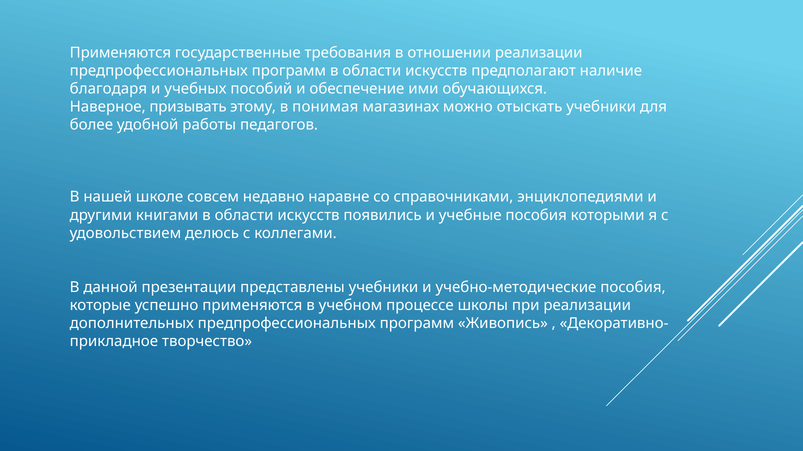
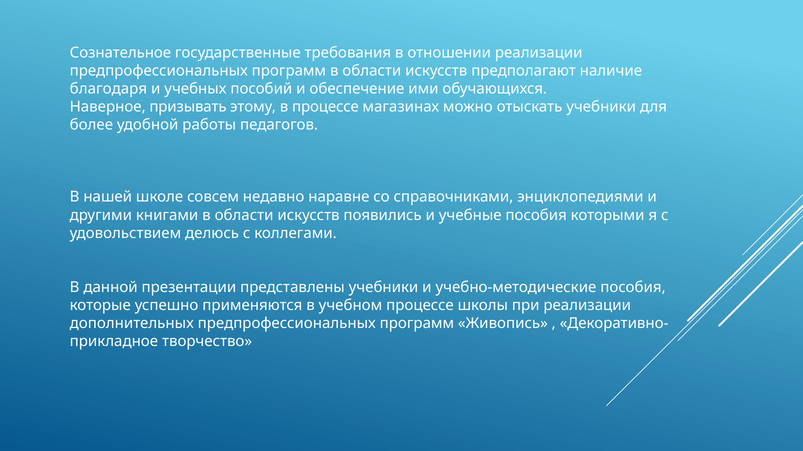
Применяются at (120, 53): Применяются -> Сознательное
в понимая: понимая -> процессе
